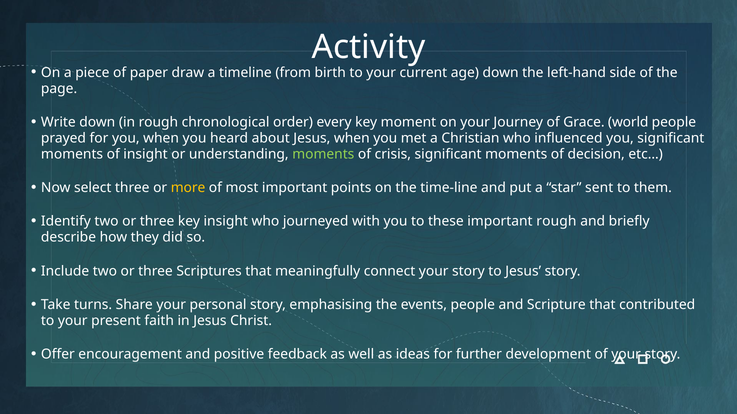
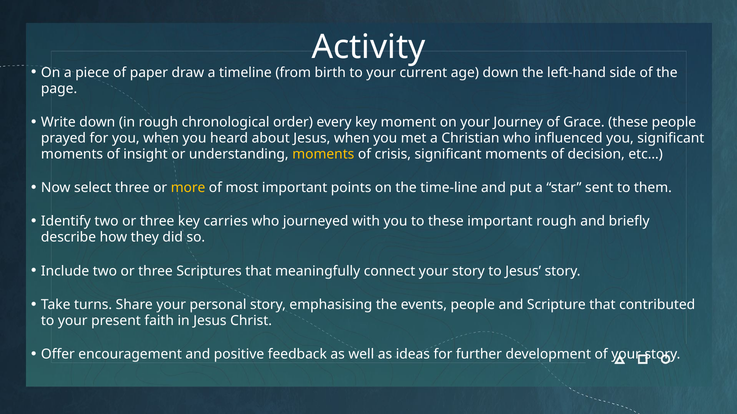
Grace world: world -> these
moments at (323, 154) colour: light green -> yellow
key insight: insight -> carries
